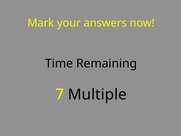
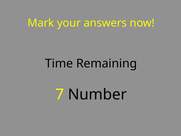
Multiple: Multiple -> Number
